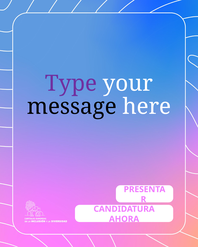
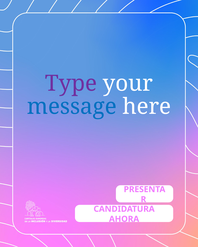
message colour: black -> blue
